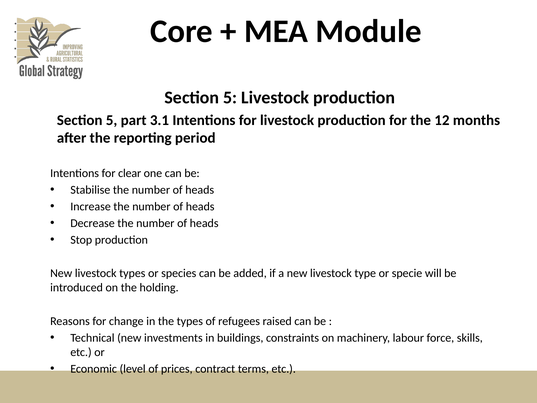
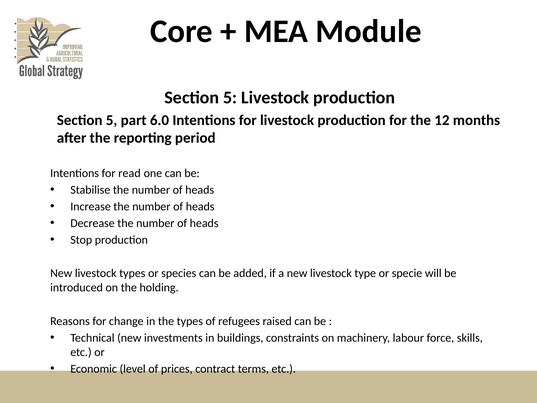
3.1: 3.1 -> 6.0
clear: clear -> read
